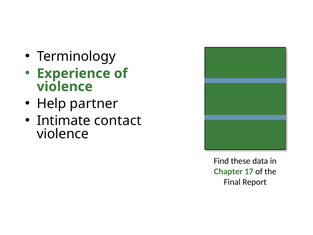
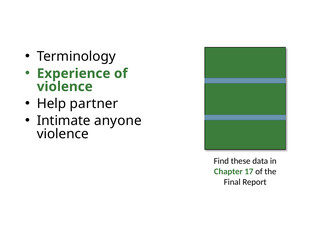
contact: contact -> anyone
